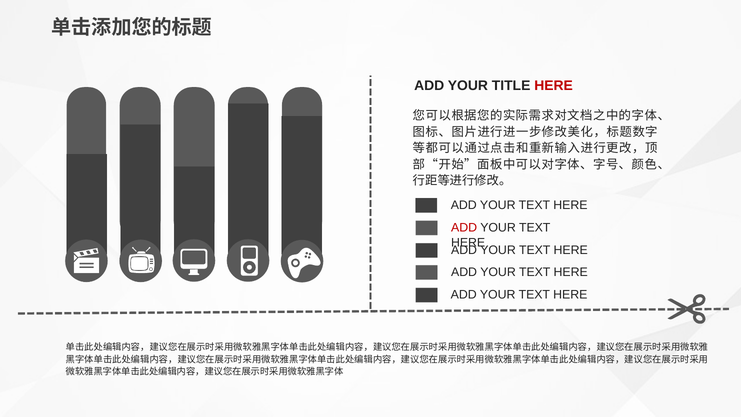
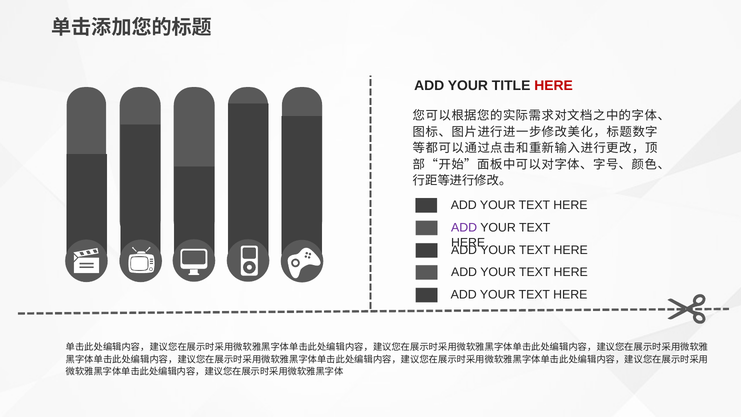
ADD at (464, 228) colour: red -> purple
